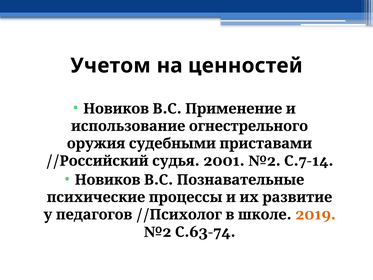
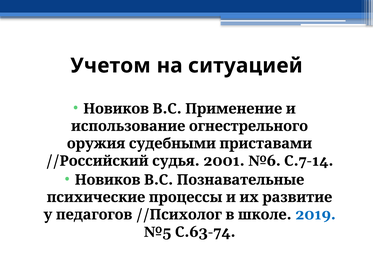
ценностей: ценностей -> ситуацией
2001 №2: №2 -> №6
2019 colour: orange -> blue
№2 at (158, 232): №2 -> №5
